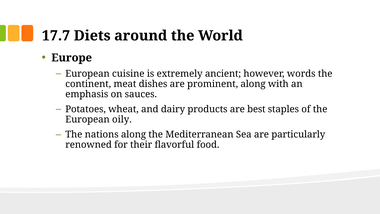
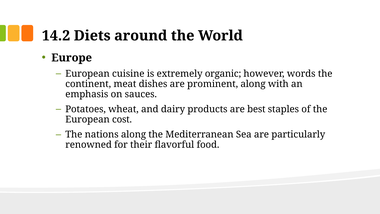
17.7: 17.7 -> 14.2
ancient: ancient -> organic
oily: oily -> cost
